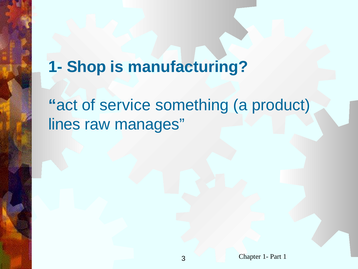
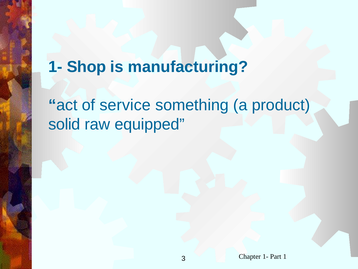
lines: lines -> solid
manages: manages -> equipped
